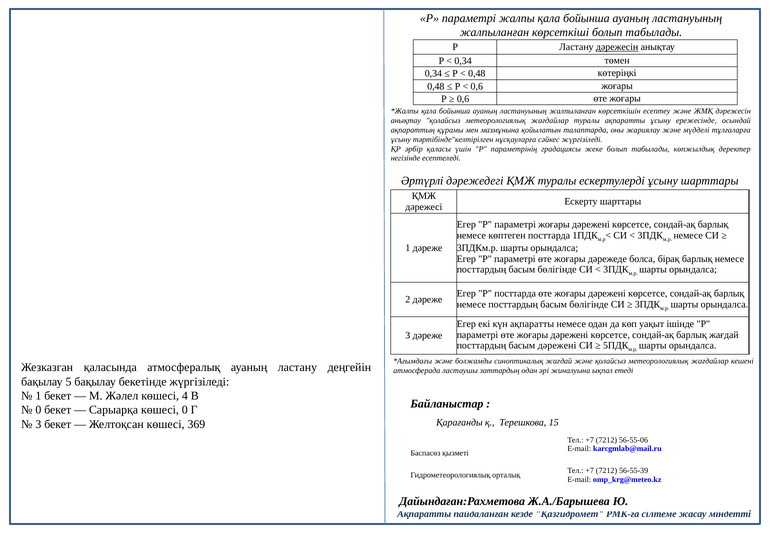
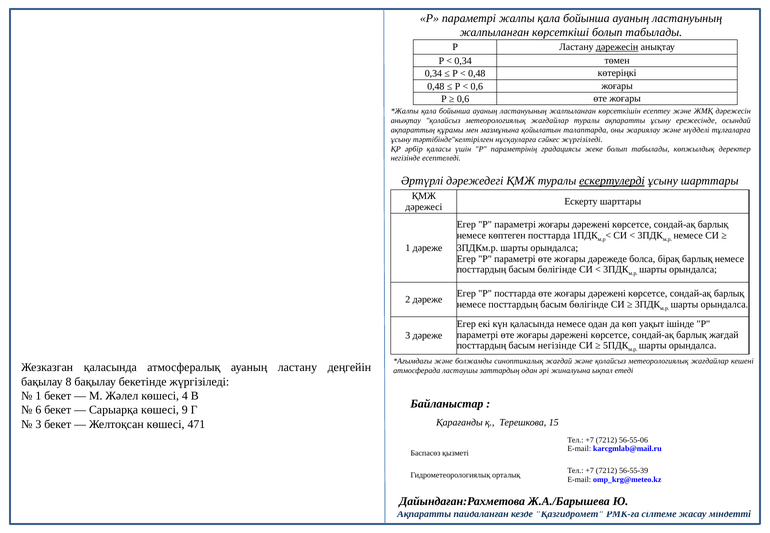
ескертулерді underline: none -> present
күн ақпаратты: ақпаратты -> қаласында
басым дәрежені: дәрежені -> негізінде
5: 5 -> 8
0 at (38, 410): 0 -> 6
көшесі 0: 0 -> 9
369: 369 -> 471
